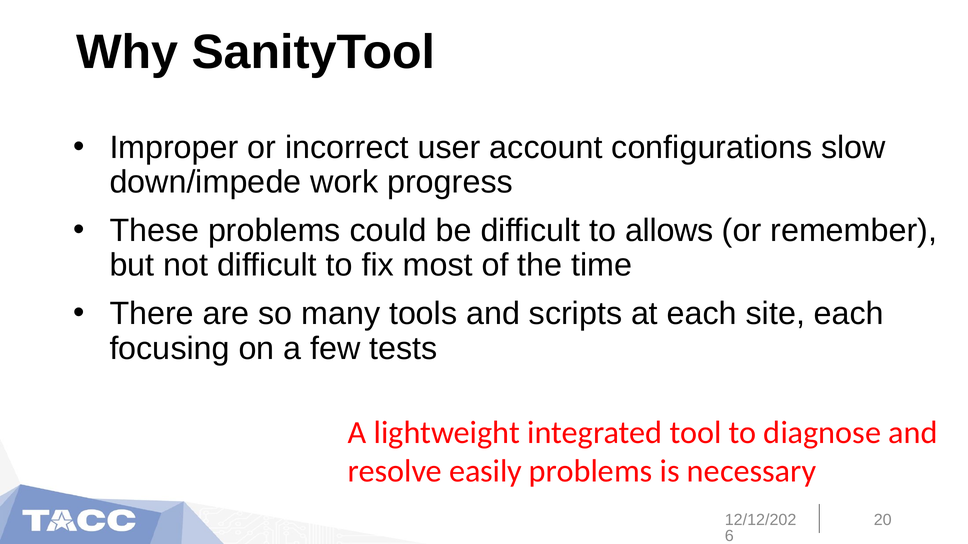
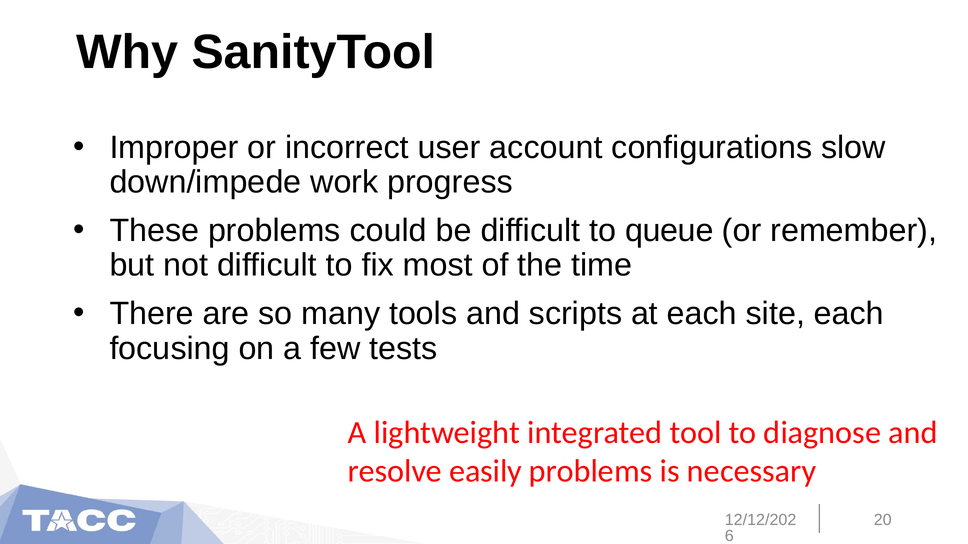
allows: allows -> queue
